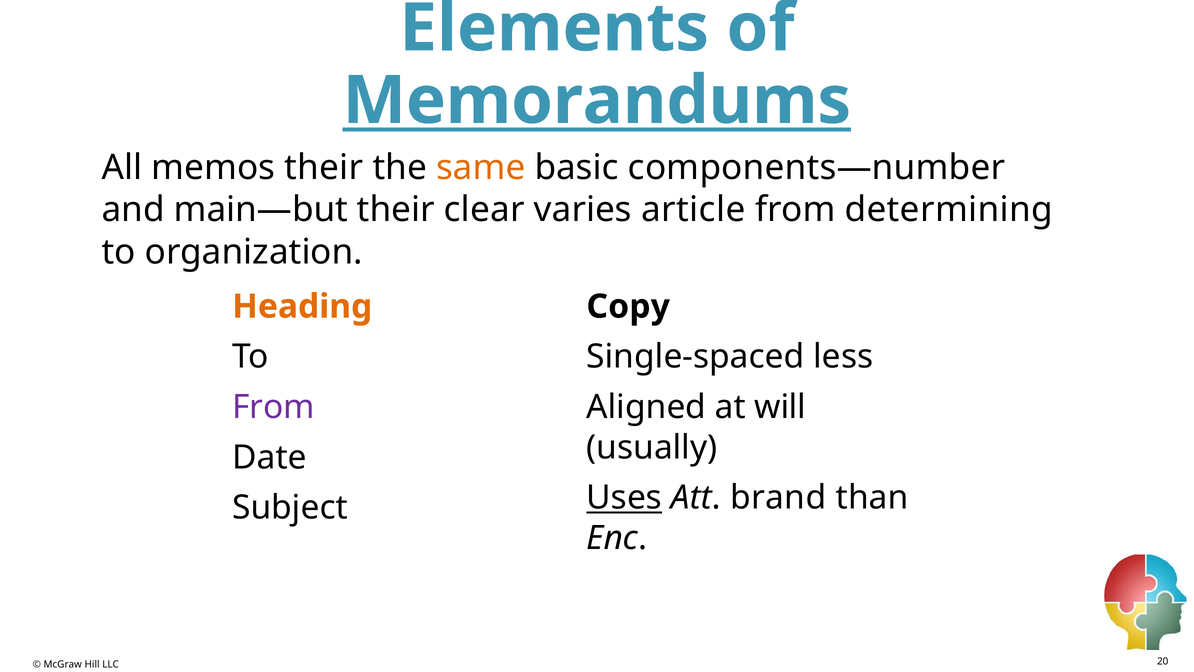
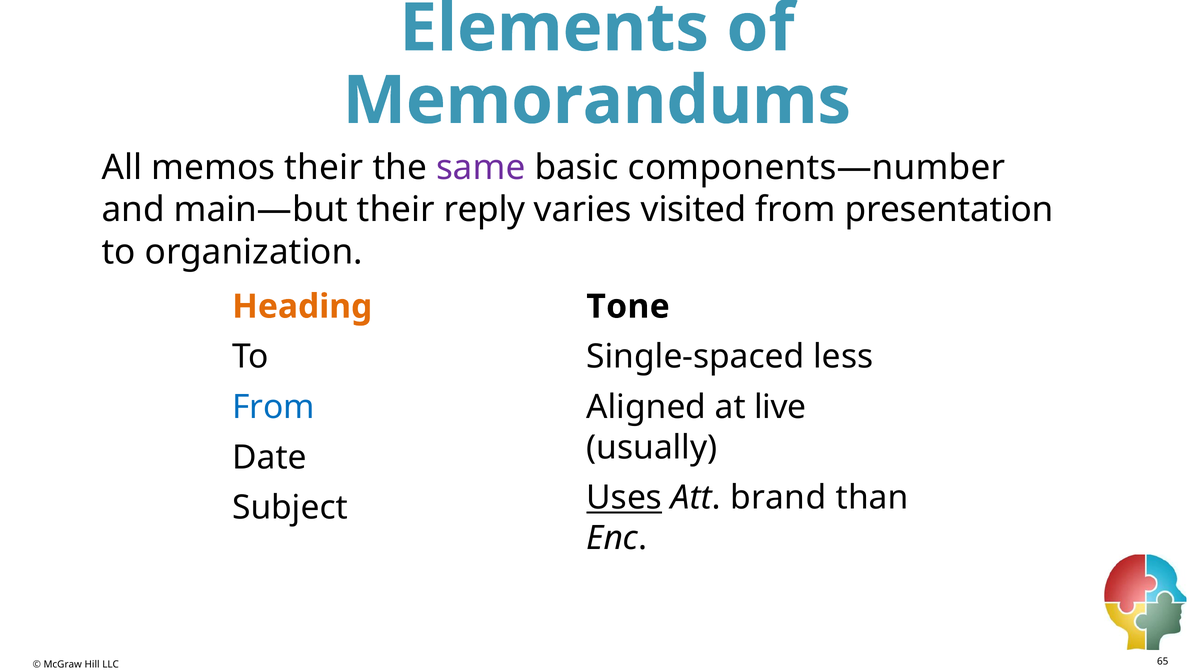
Memorandums underline: present -> none
same colour: orange -> purple
clear: clear -> reply
article: article -> visited
determining: determining -> presentation
Copy: Copy -> Tone
From at (273, 407) colour: purple -> blue
will: will -> live
20: 20 -> 65
